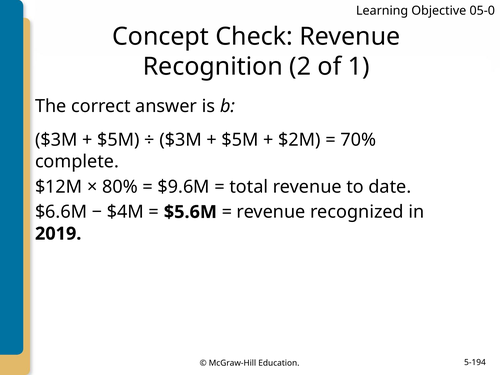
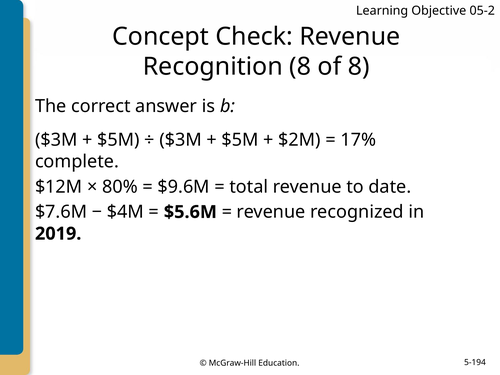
05-0: 05-0 -> 05-2
Recognition 2: 2 -> 8
of 1: 1 -> 8
70%: 70% -> 17%
$6.6M: $6.6M -> $7.6M
